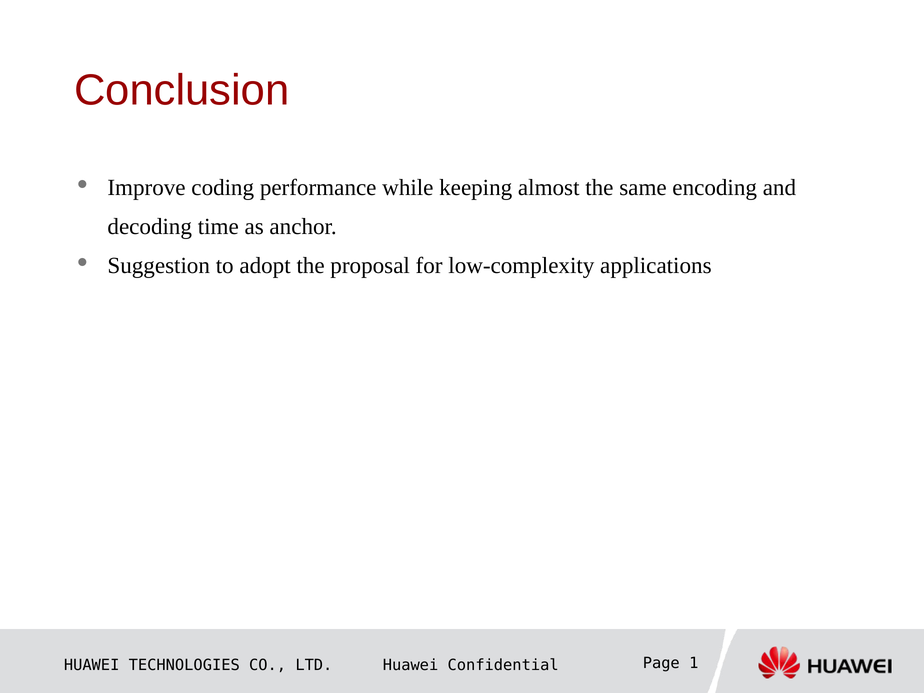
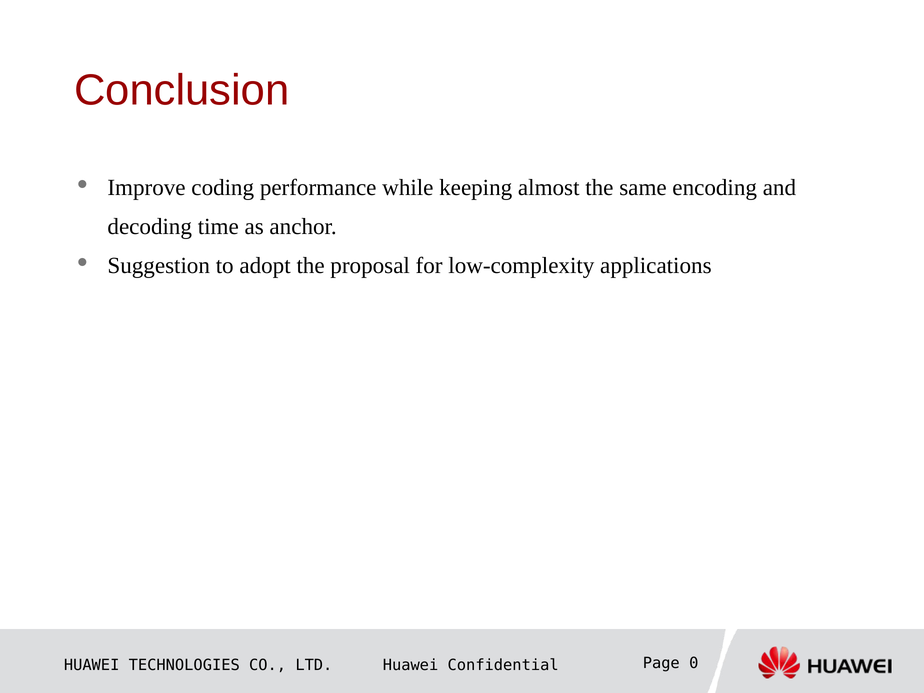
1: 1 -> 0
